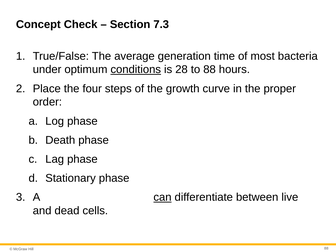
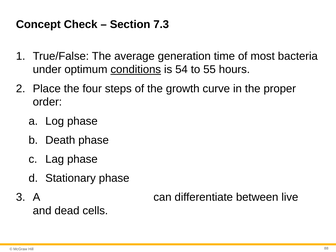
28: 28 -> 54
to 88: 88 -> 55
can underline: present -> none
